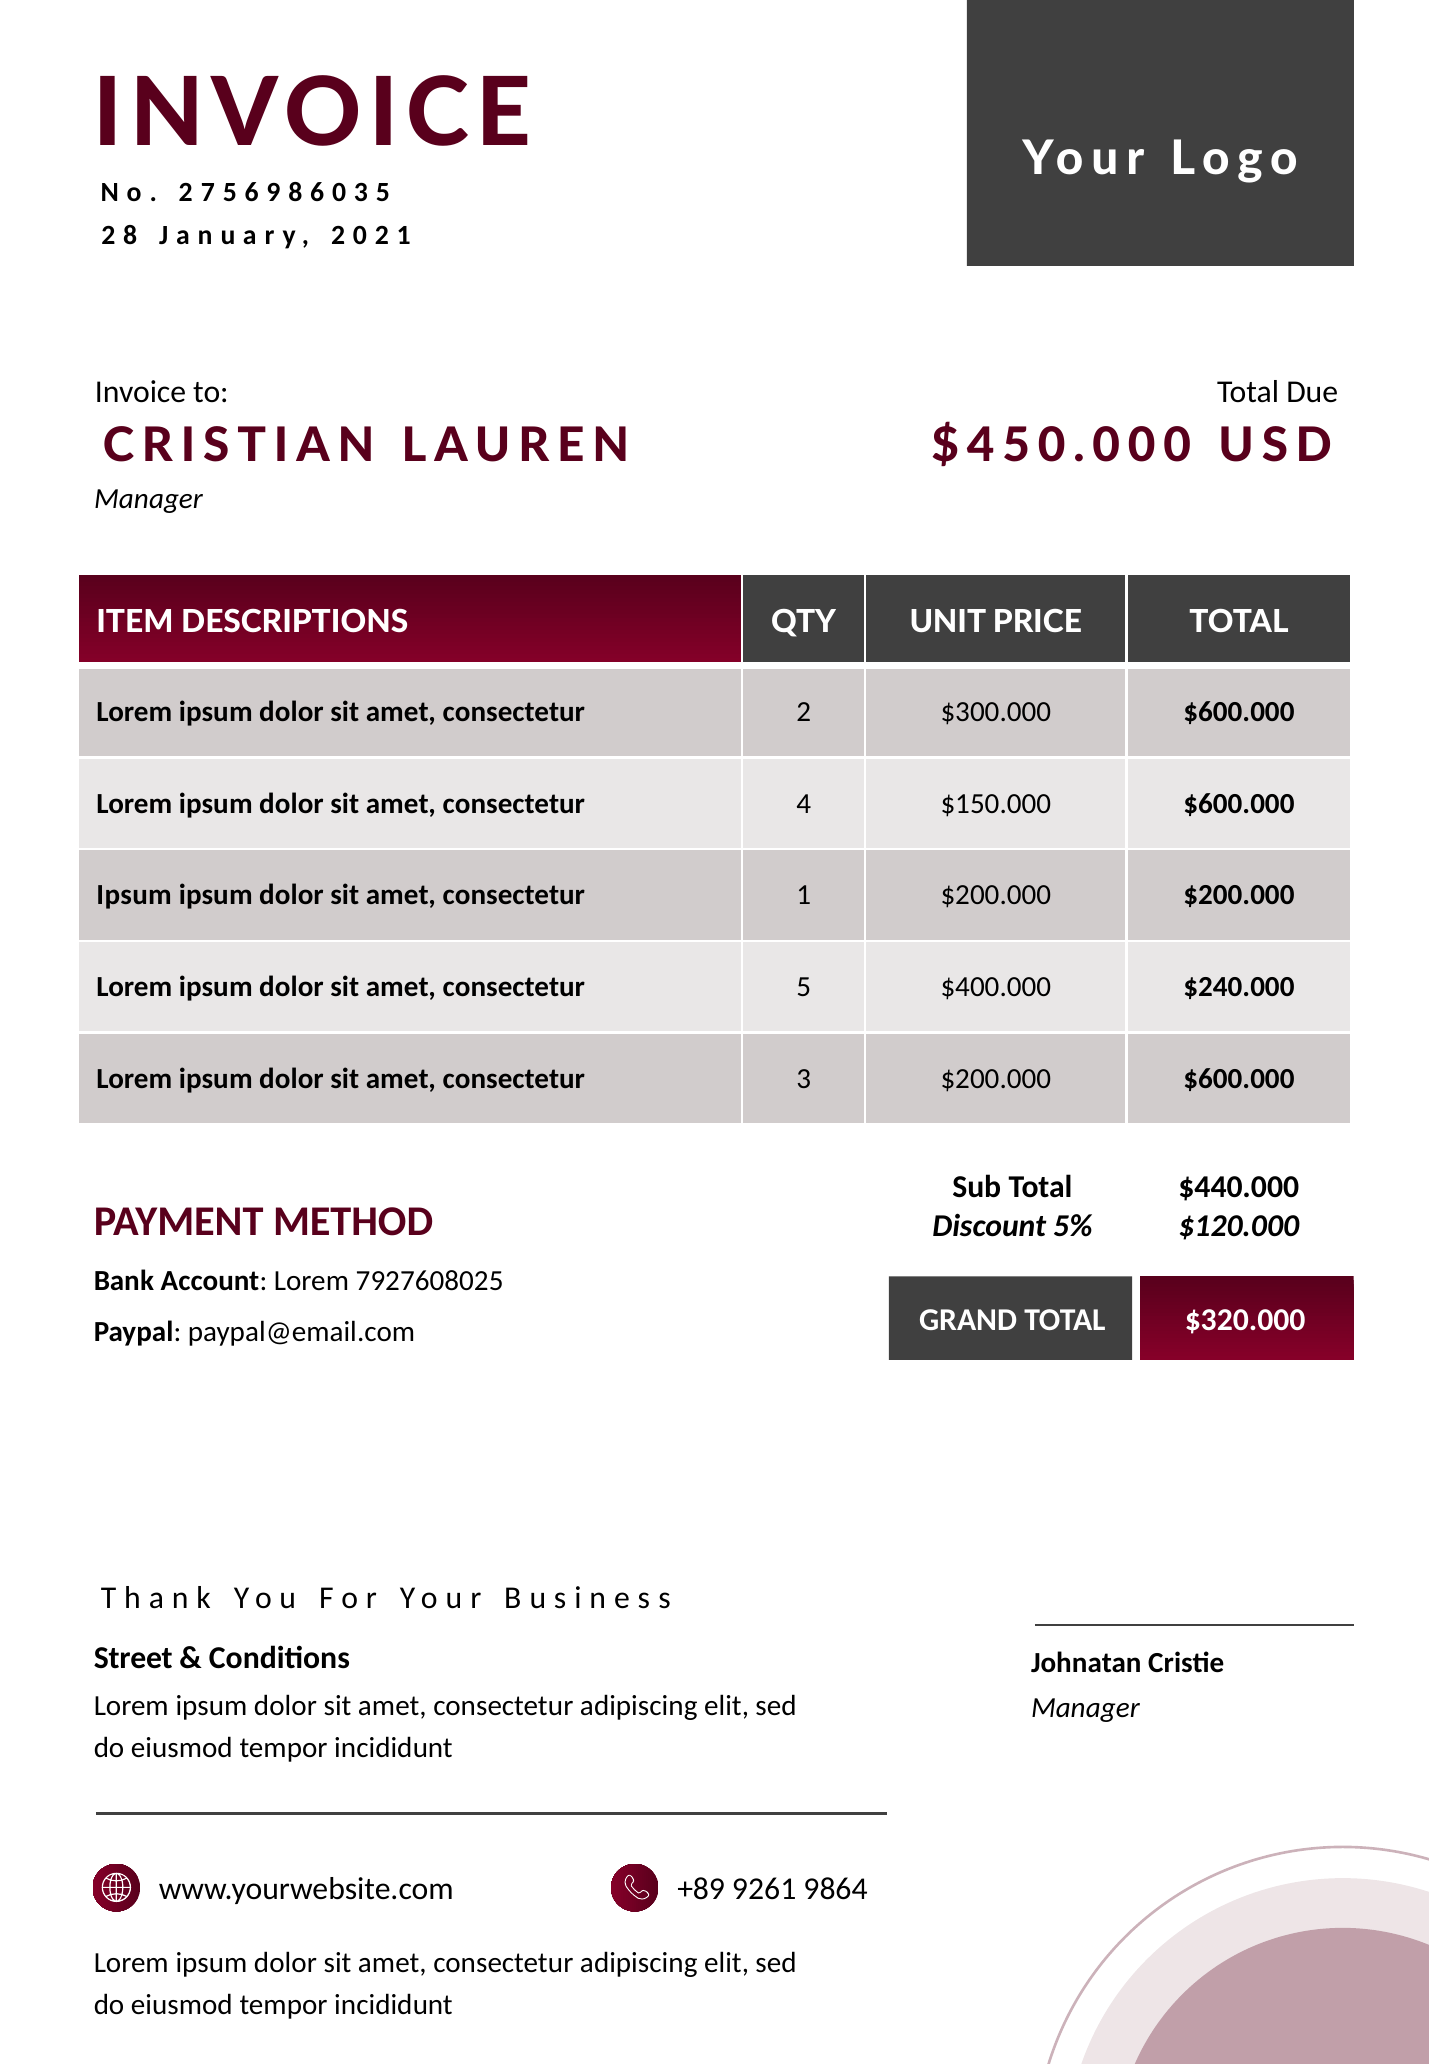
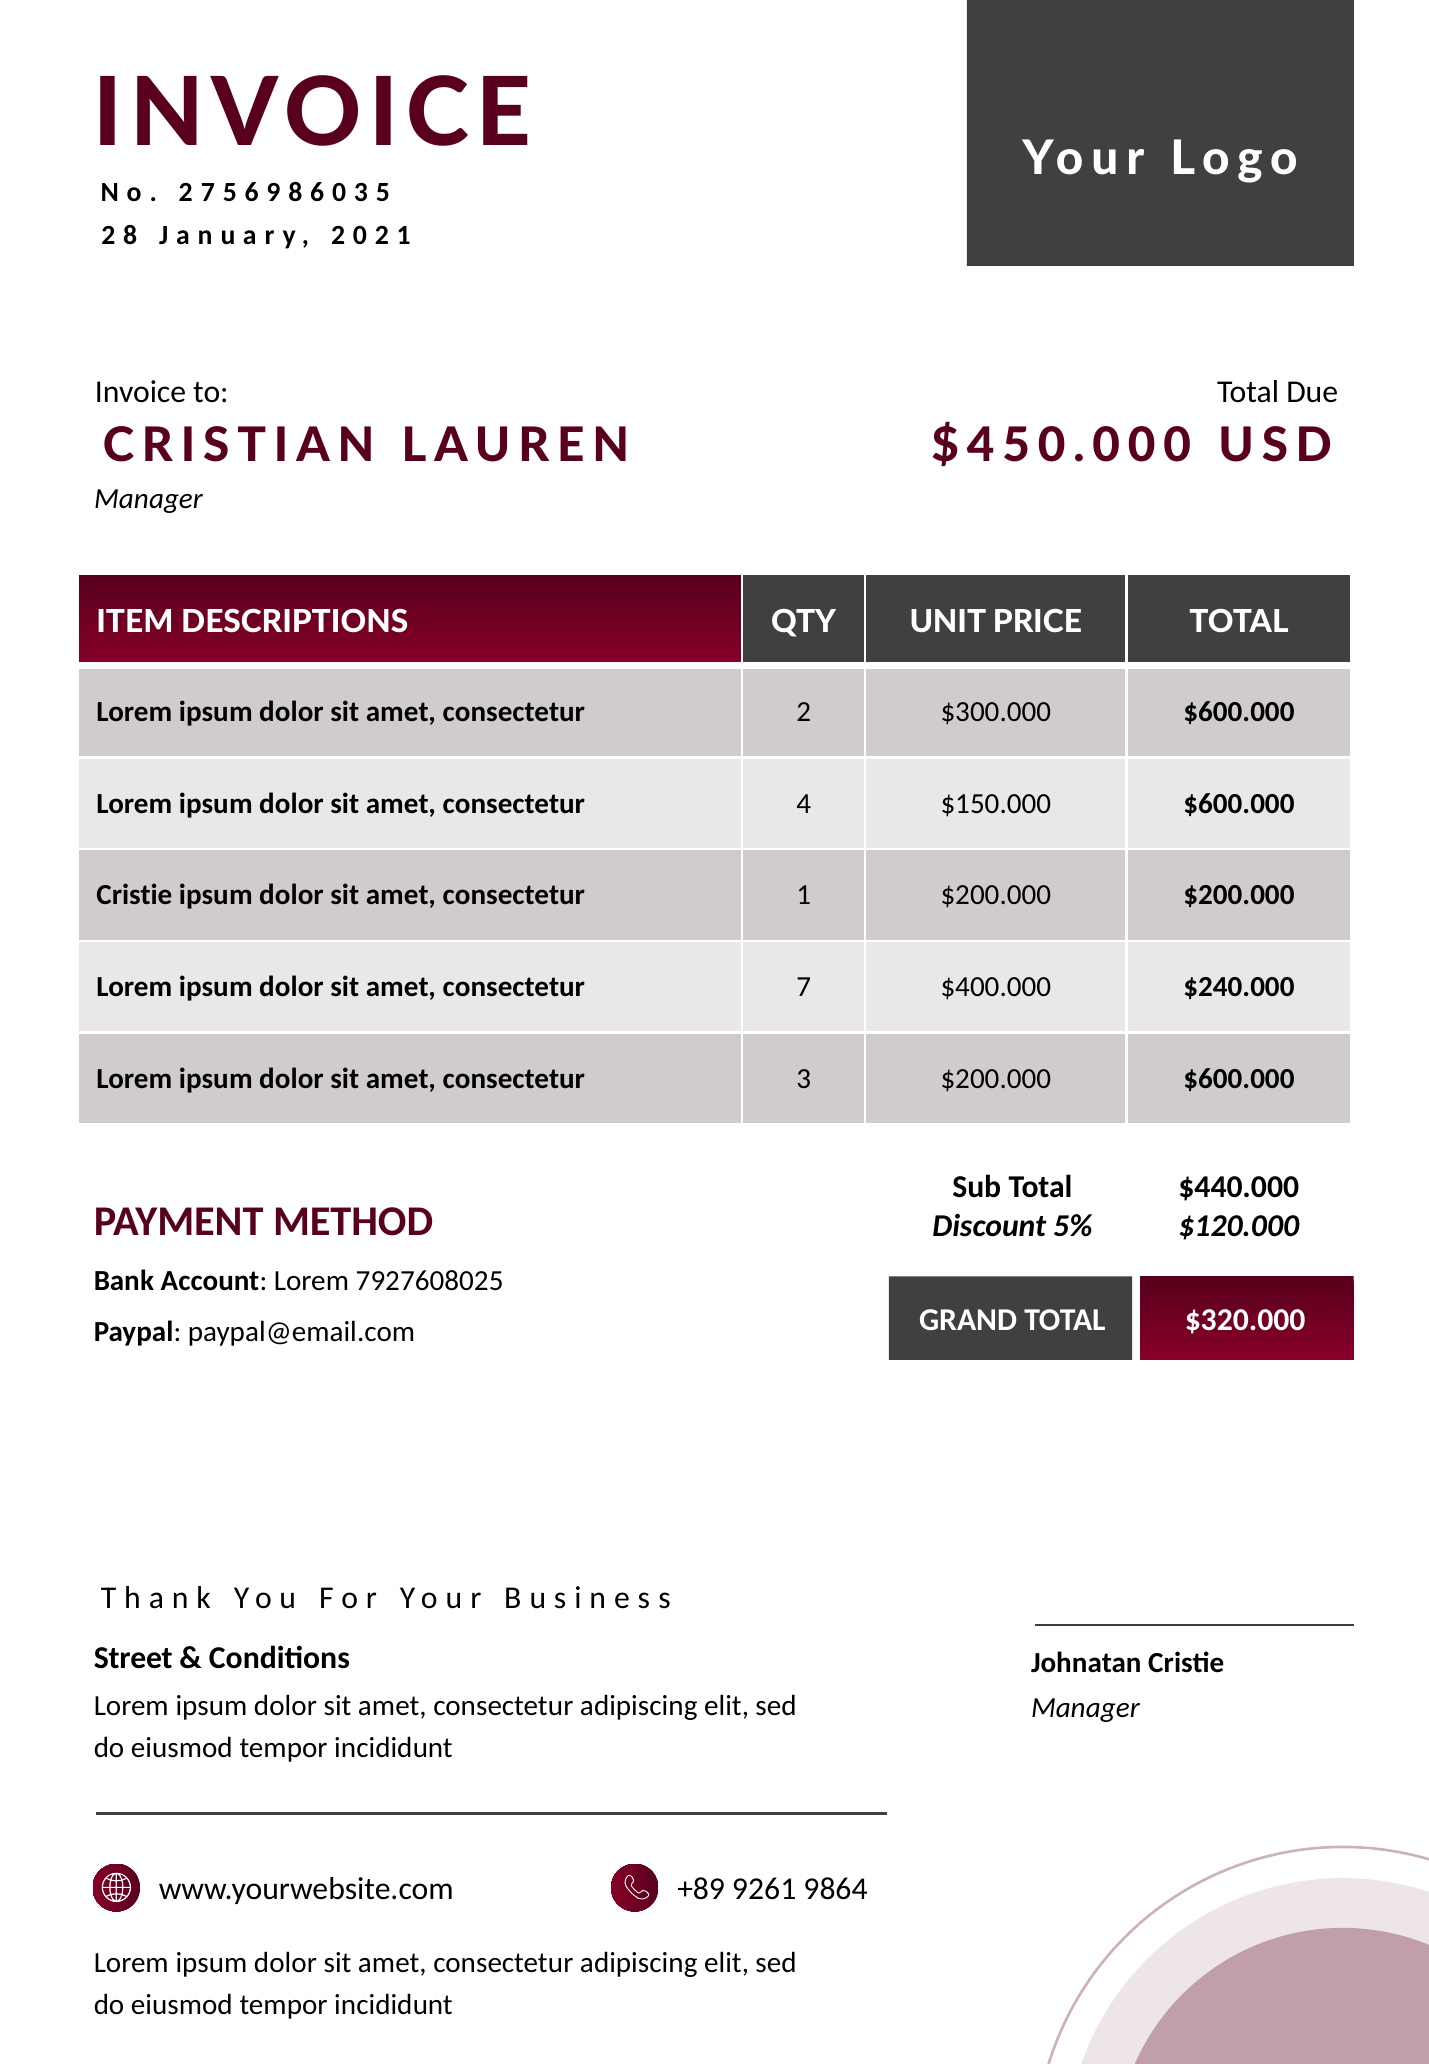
Ipsum at (134, 895): Ipsum -> Cristie
consectetur 5: 5 -> 7
